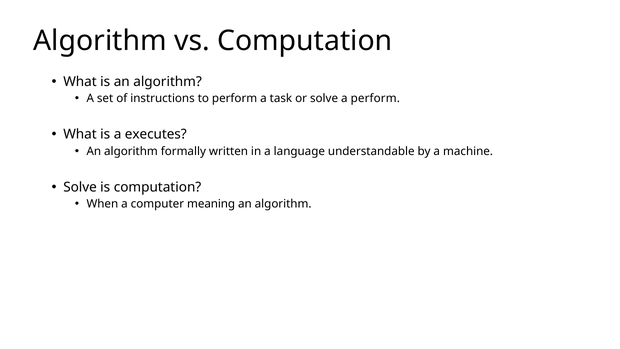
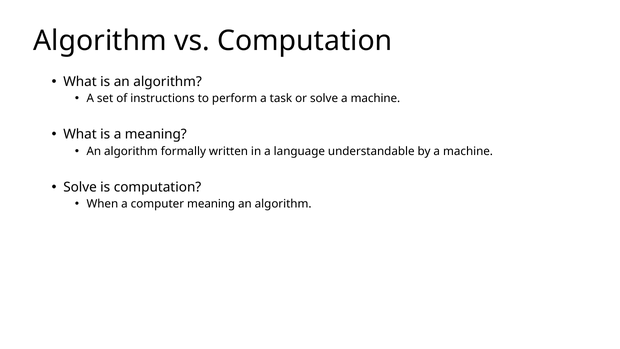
solve a perform: perform -> machine
a executes: executes -> meaning
